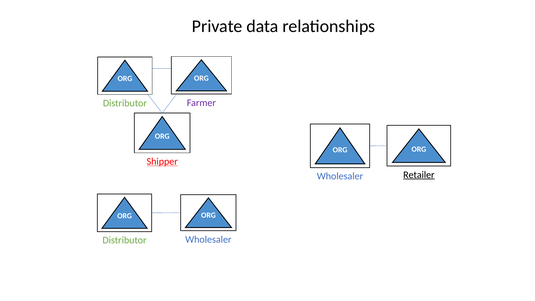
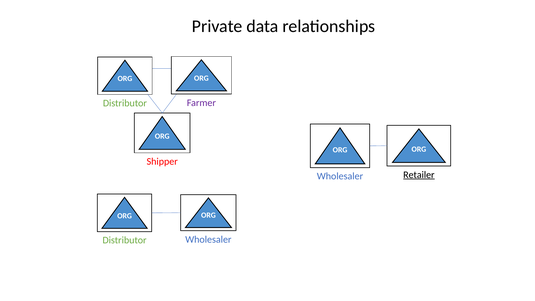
Shipper underline: present -> none
